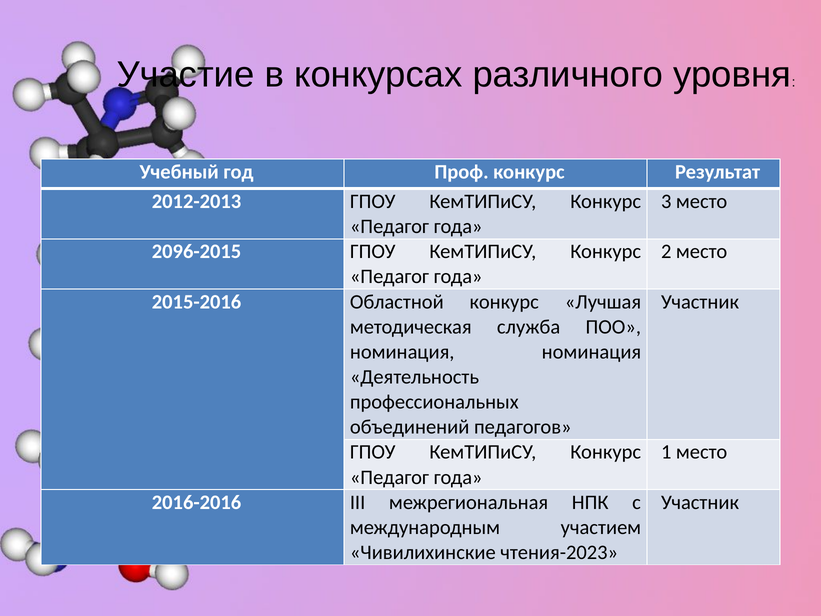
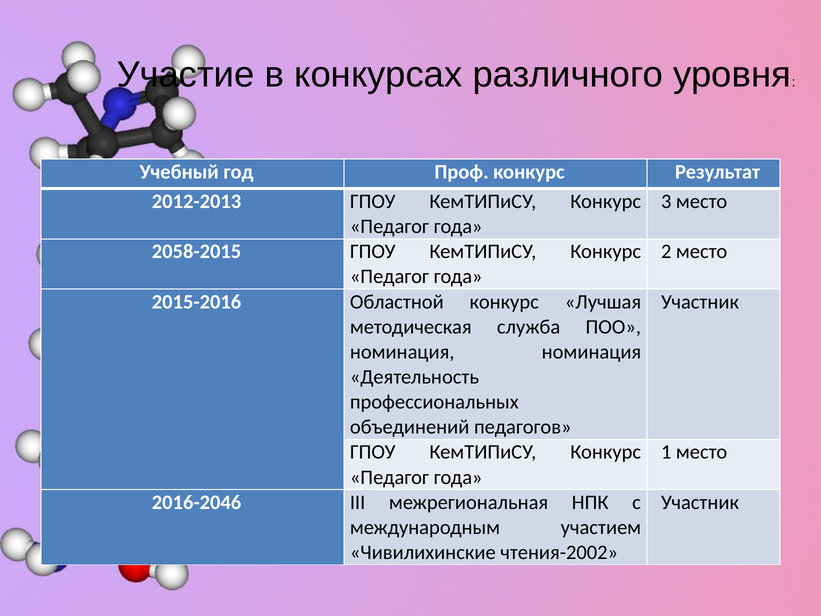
2096-2015: 2096-2015 -> 2058-2015
2016-2016: 2016-2016 -> 2016-2046
чтения-2023: чтения-2023 -> чтения-2002
